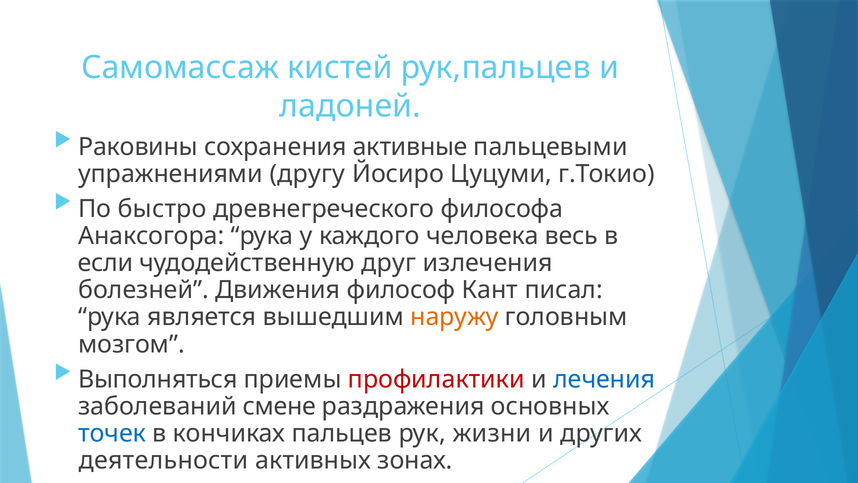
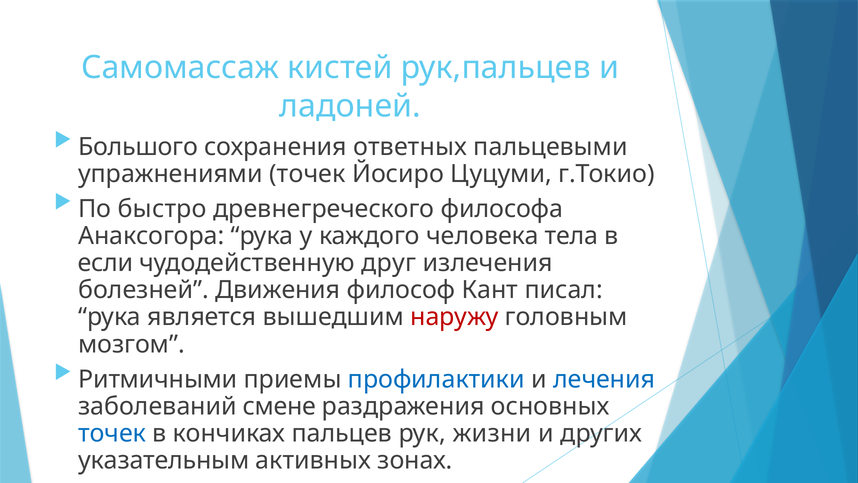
Раковины: Раковины -> Большого
активные: активные -> ответных
упражнениями другу: другу -> точек
весь: весь -> тела
наружу colour: orange -> red
Выполняться: Выполняться -> Ритмичными
профилактики colour: red -> blue
деятельности: деятельности -> указательным
